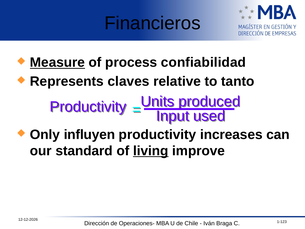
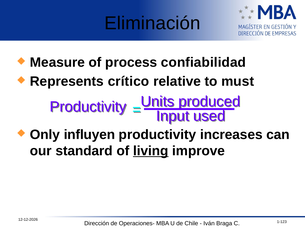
Financieros: Financieros -> Eliminación
Measure underline: present -> none
claves: claves -> crítico
tanto: tanto -> must
